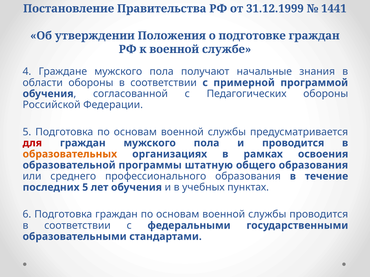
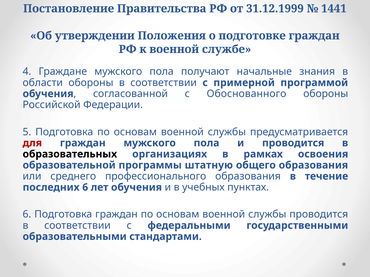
Педагогических: Педагогических -> Обоснованного
образовательных colour: orange -> black
последних 5: 5 -> 6
